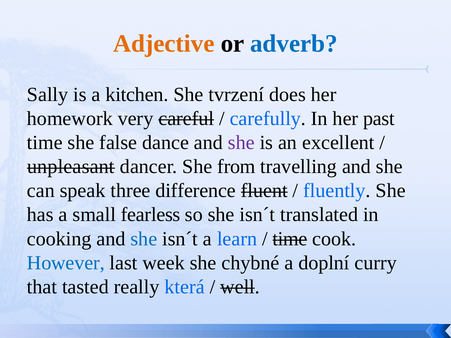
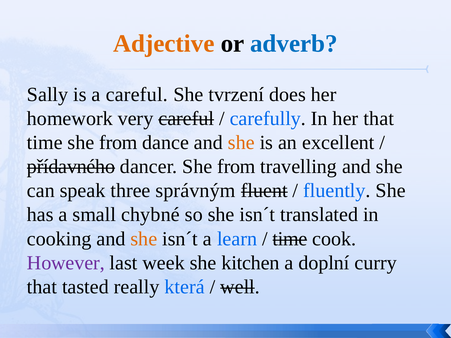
a kitchen: kitchen -> careful
her past: past -> that
time she false: false -> from
she at (241, 143) colour: purple -> orange
unpleasant: unpleasant -> přídavného
difference: difference -> správným
fearless: fearless -> chybné
she at (144, 239) colour: blue -> orange
However colour: blue -> purple
chybné: chybné -> kitchen
